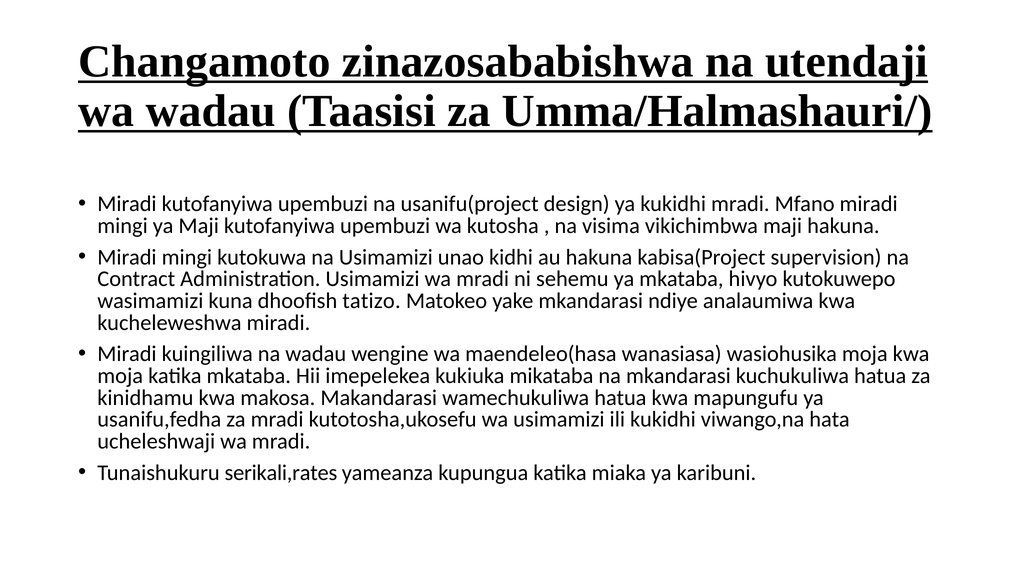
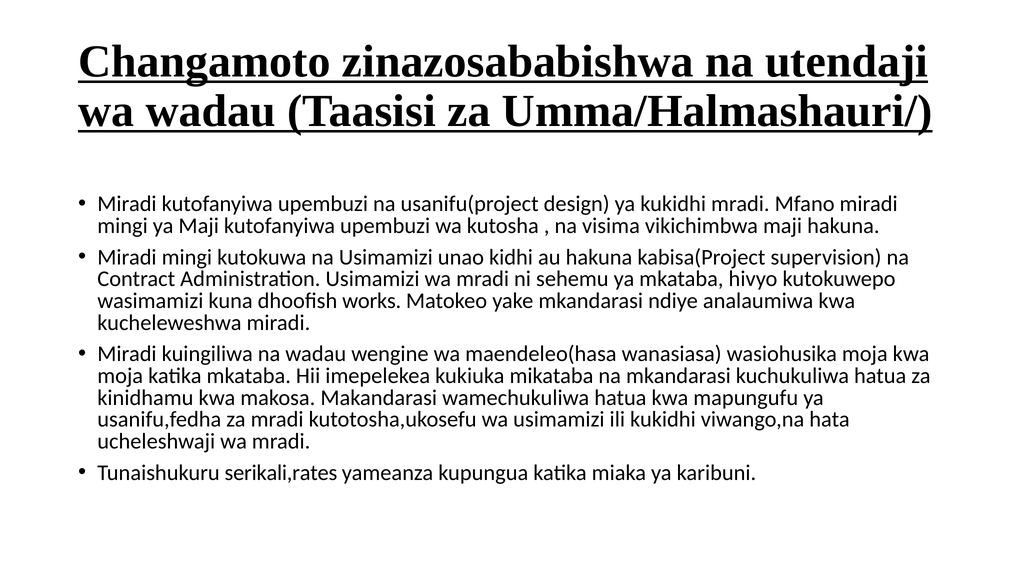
tatizo: tatizo -> works
